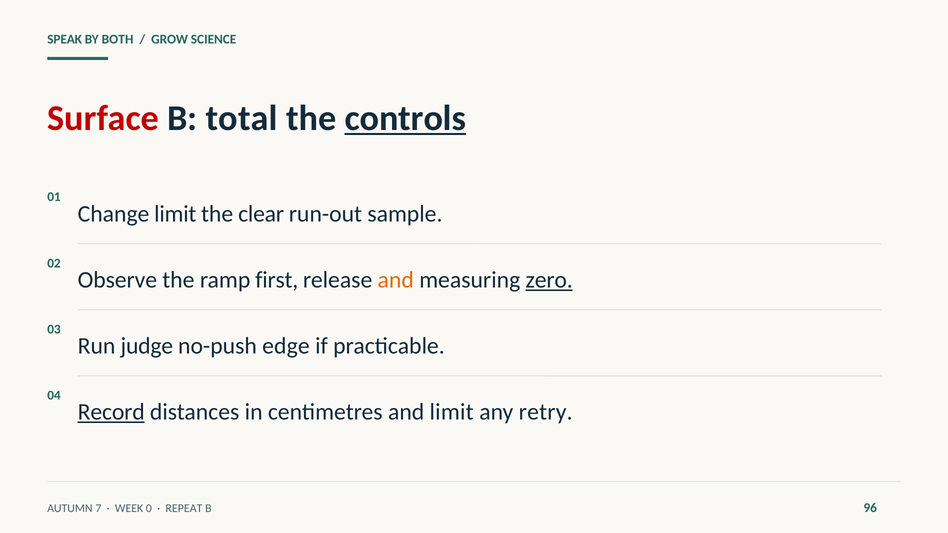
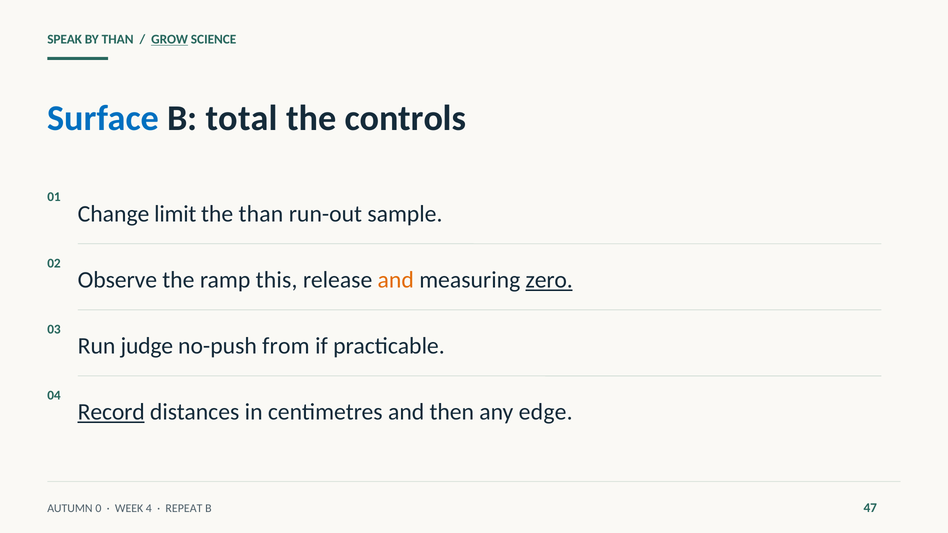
BY BOTH: BOTH -> THAN
GROW underline: none -> present
Surface colour: red -> blue
controls underline: present -> none
the clear: clear -> than
first: first -> this
edge: edge -> from
and limit: limit -> then
retry: retry -> edge
7: 7 -> 0
0: 0 -> 4
96: 96 -> 47
